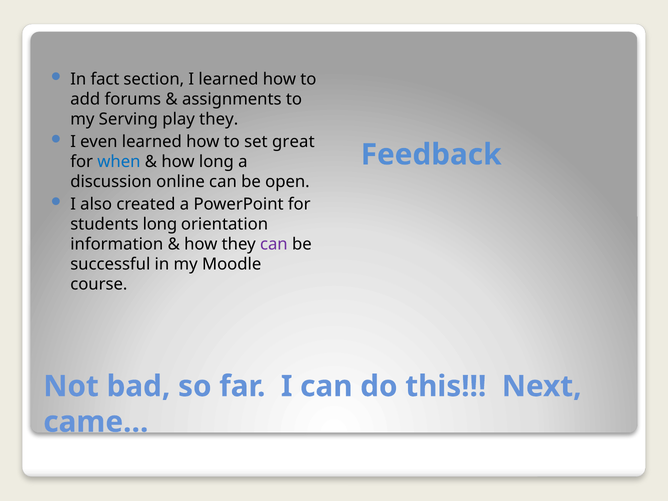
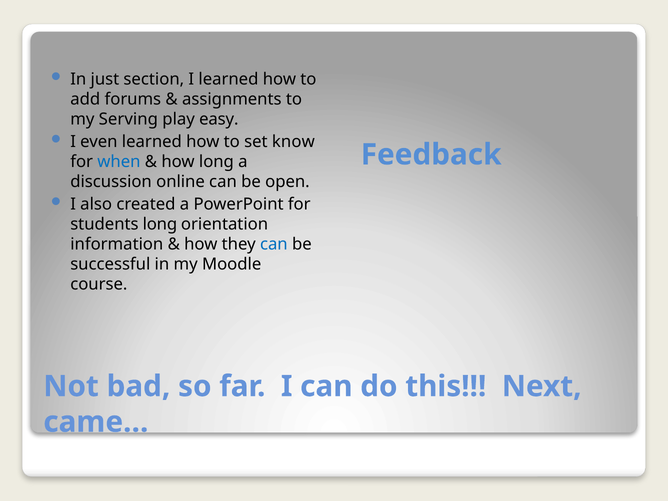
fact: fact -> just
play they: they -> easy
great: great -> know
can at (274, 244) colour: purple -> blue
